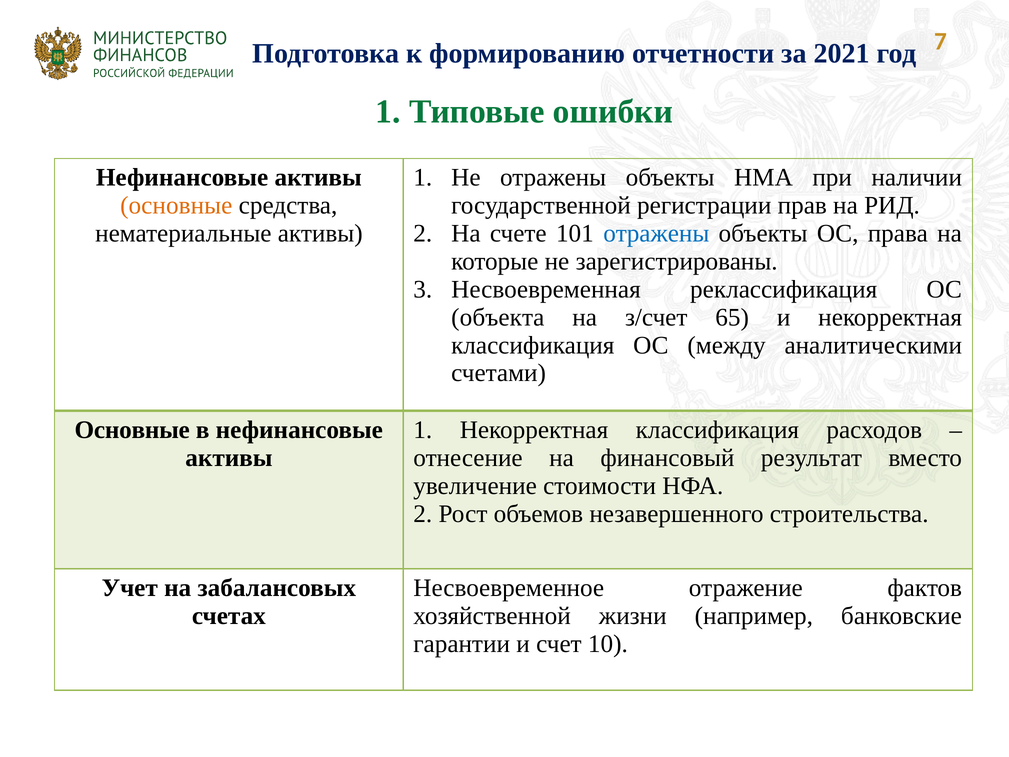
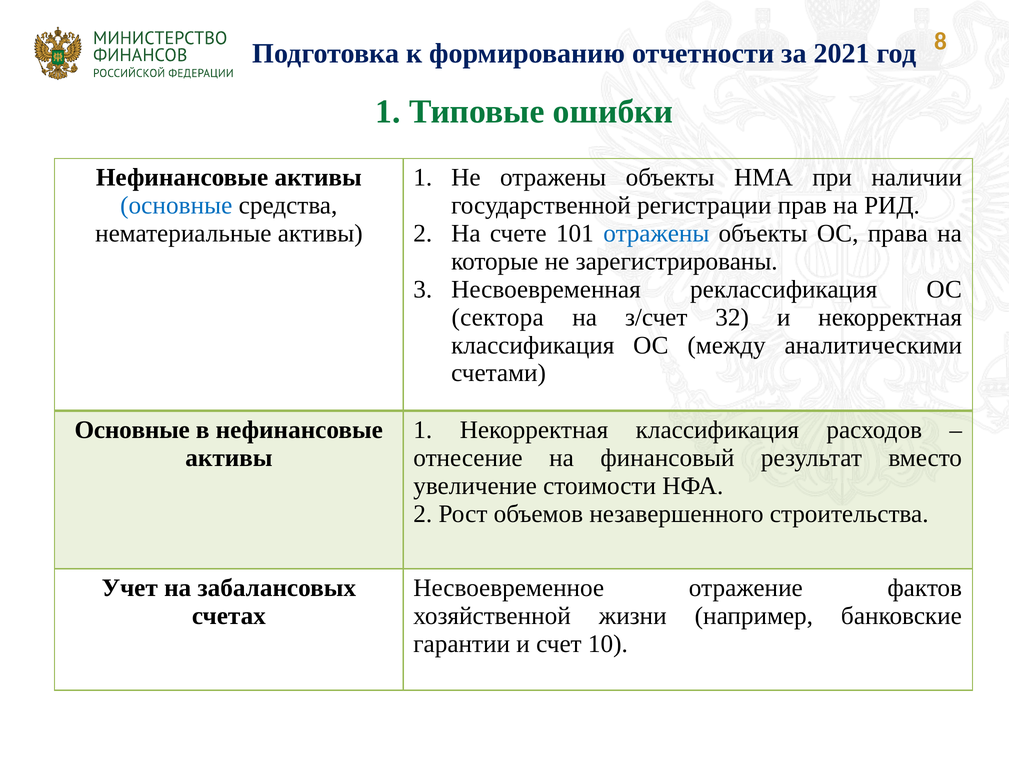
7: 7 -> 8
основные at (176, 205) colour: orange -> blue
объекта: объекта -> сектора
65: 65 -> 32
